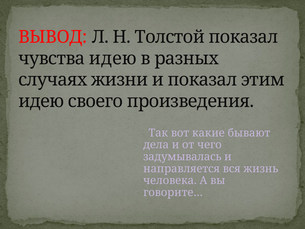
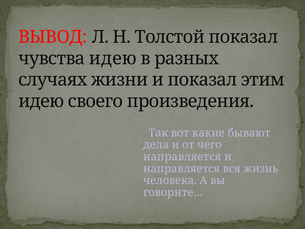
задумывалась at (182, 157): задумывалась -> направляется
